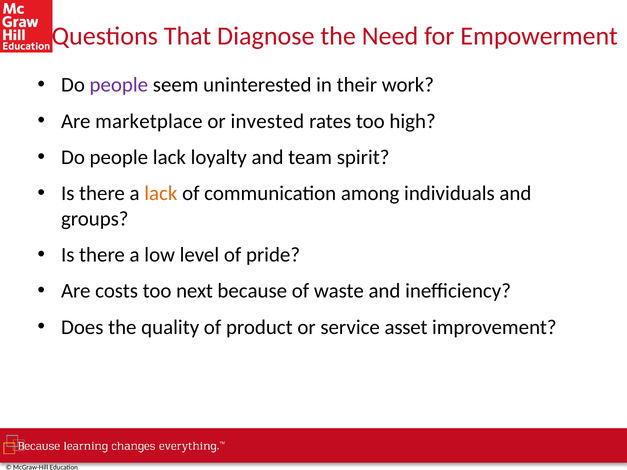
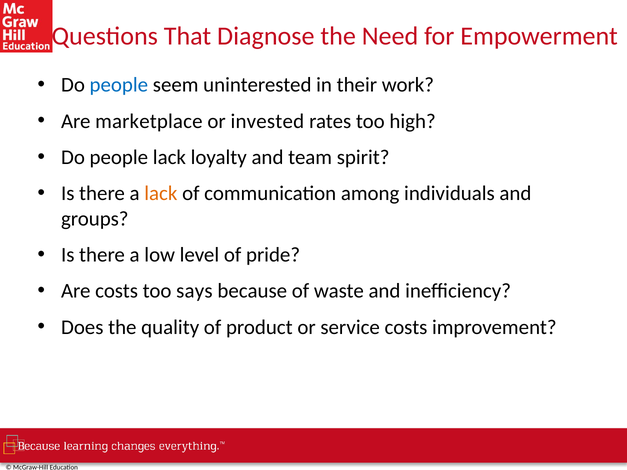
people at (119, 85) colour: purple -> blue
next: next -> says
service asset: asset -> costs
